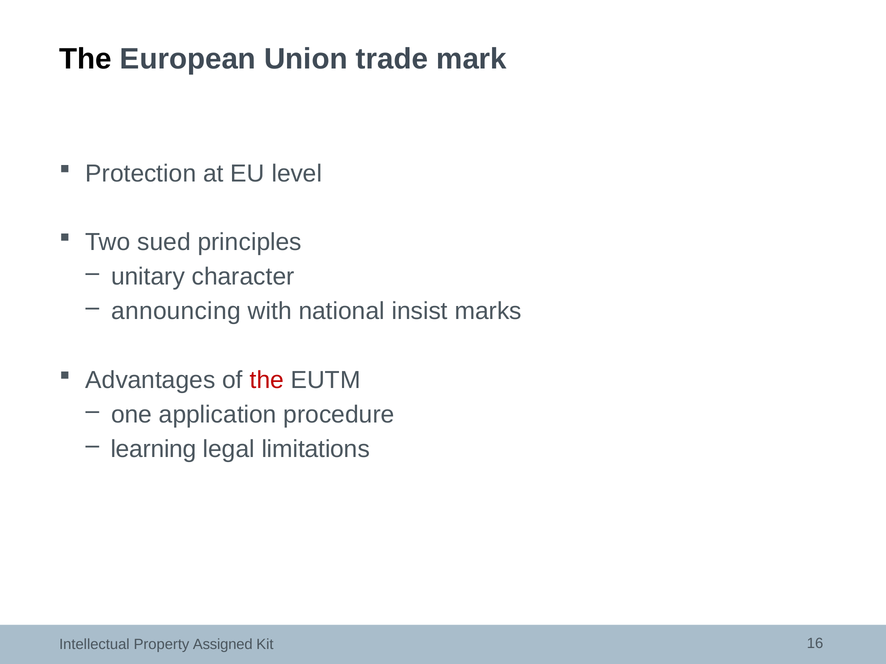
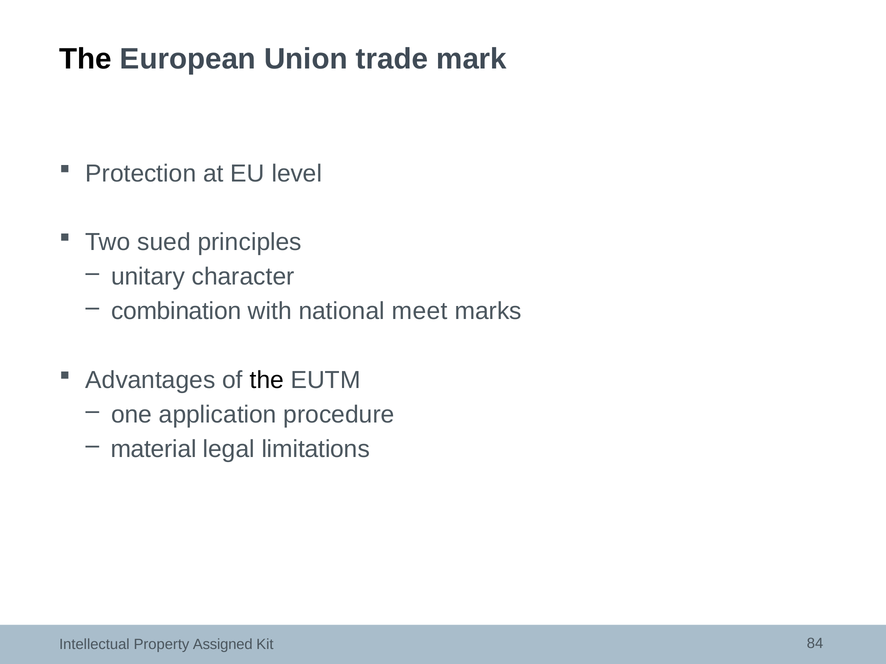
announcing: announcing -> combination
insist: insist -> meet
the at (267, 380) colour: red -> black
learning: learning -> material
16: 16 -> 84
